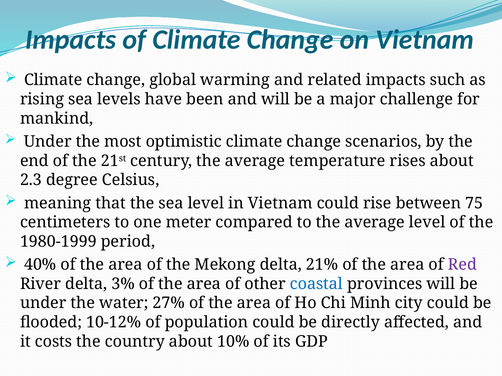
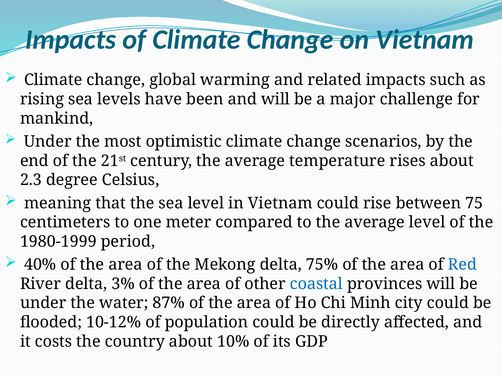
21%: 21% -> 75%
Red colour: purple -> blue
27%: 27% -> 87%
